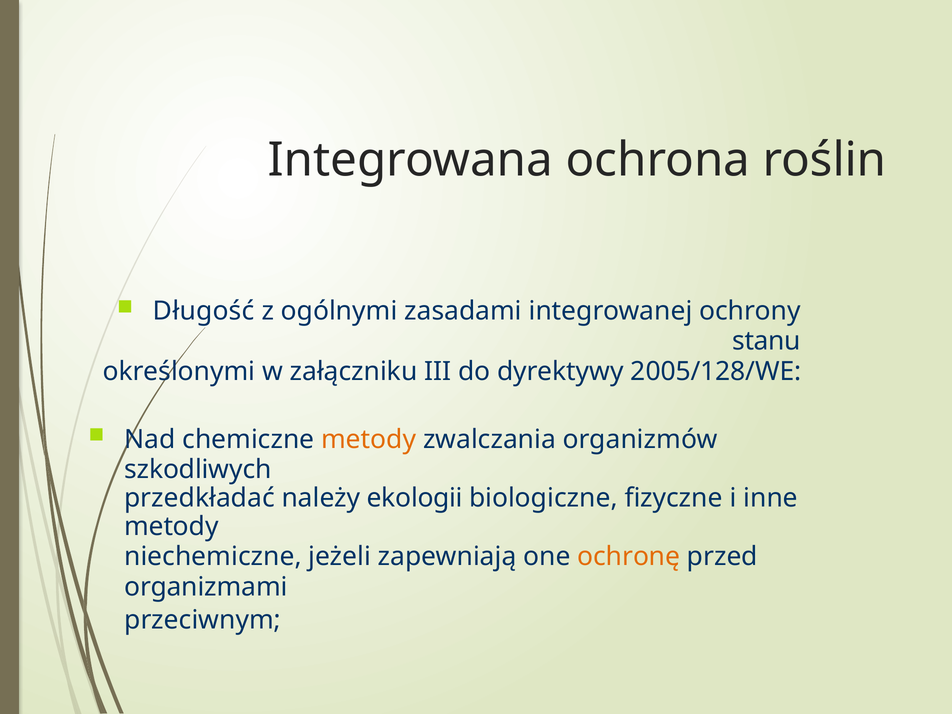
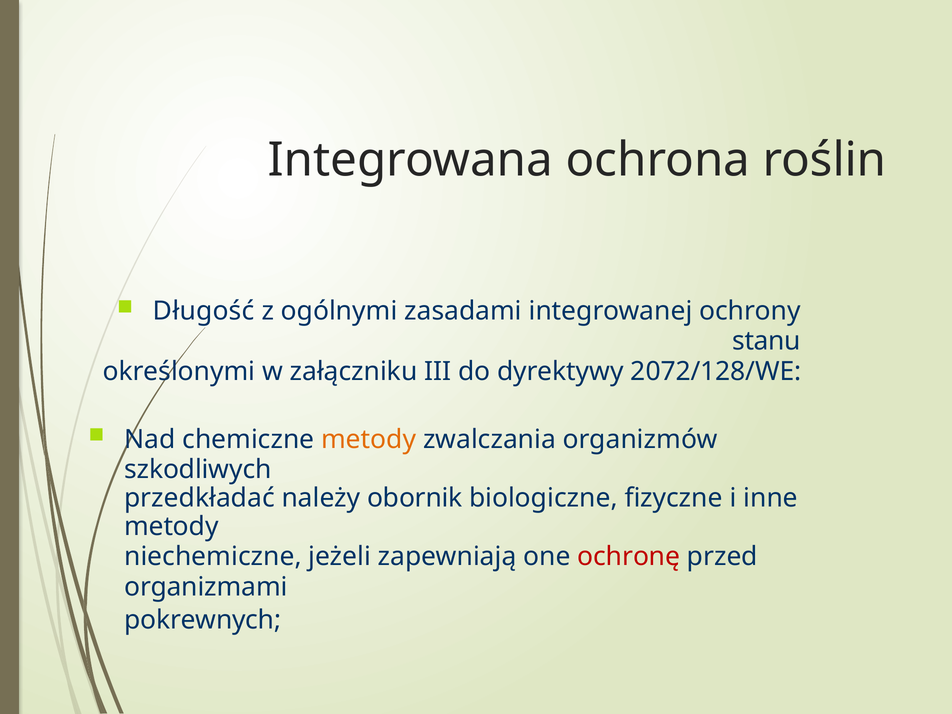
2005/128/WE: 2005/128/WE -> 2072/128/WE
ekologii: ekologii -> obornik
ochronę colour: orange -> red
przeciwnym: przeciwnym -> pokrewnych
